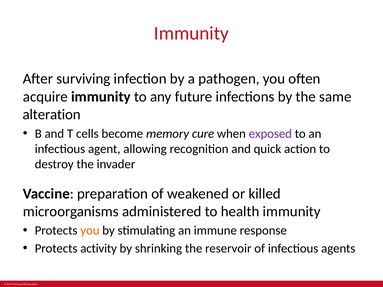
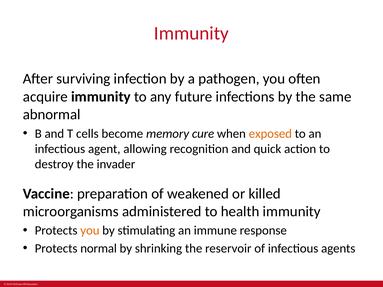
alteration: alteration -> abnormal
exposed colour: purple -> orange
activity: activity -> normal
